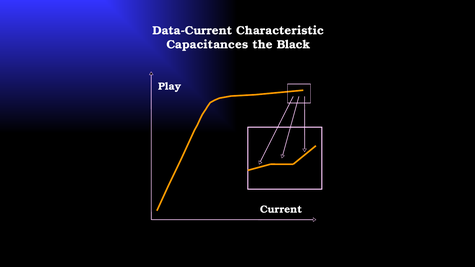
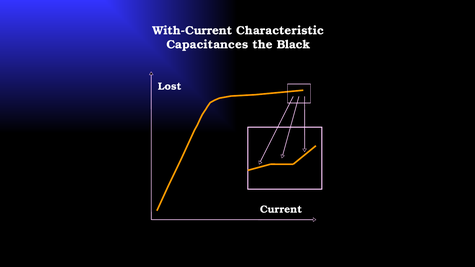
Data-Current: Data-Current -> With-Current
Play: Play -> Lost
